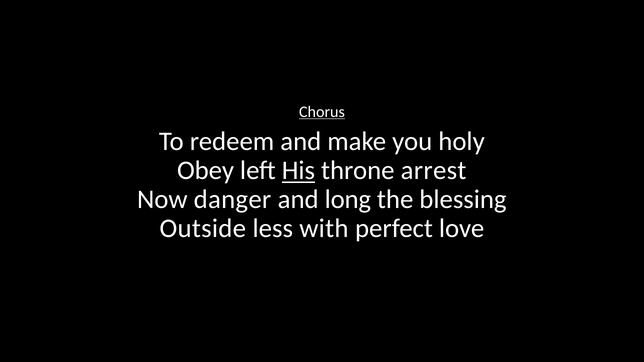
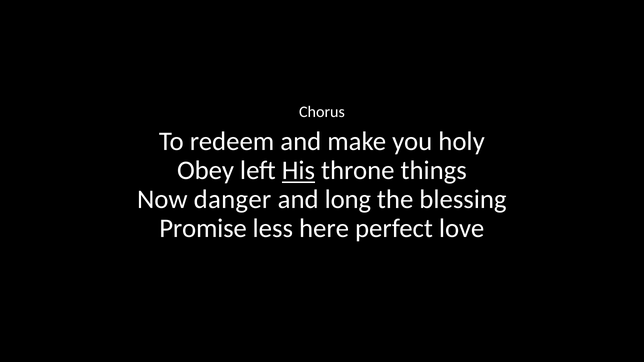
Chorus underline: present -> none
arrest: arrest -> things
Outside: Outside -> Promise
with: with -> here
